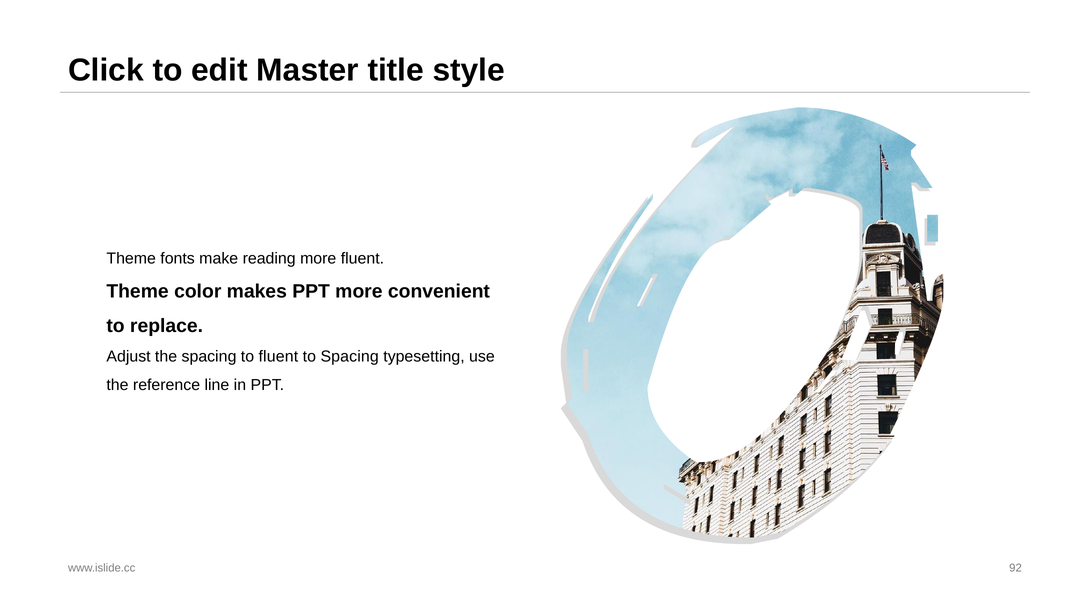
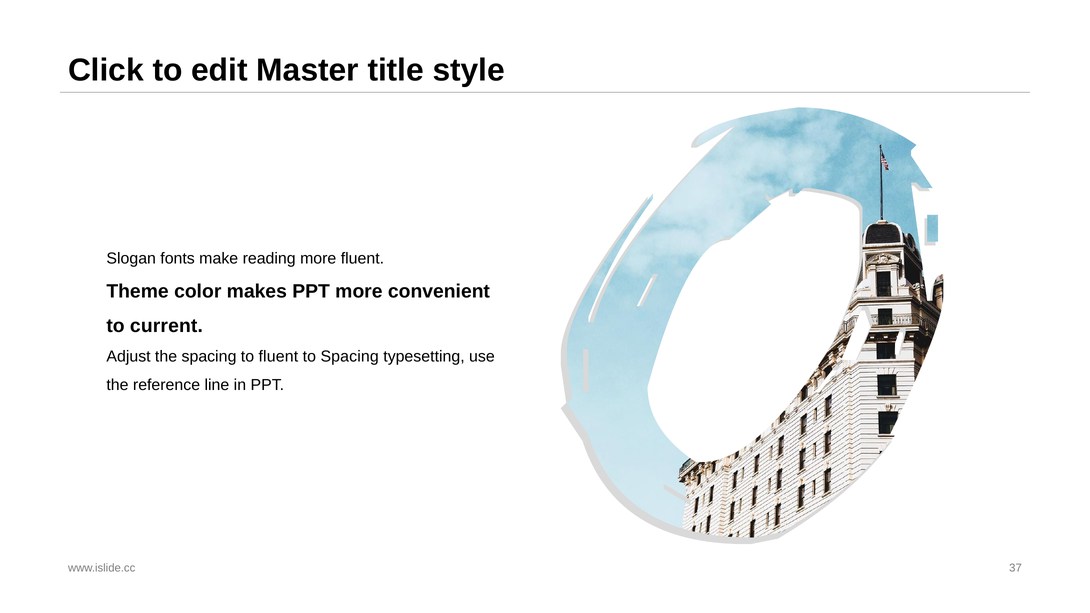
Theme at (131, 258): Theme -> Slogan
replace: replace -> current
92: 92 -> 37
